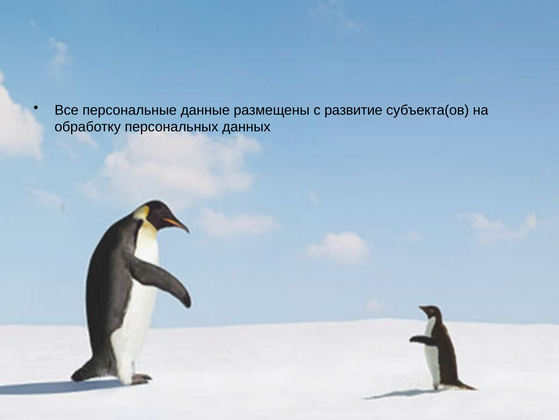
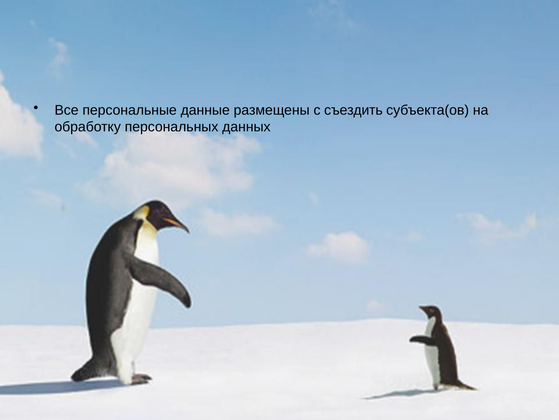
развитие: развитие -> съездить
